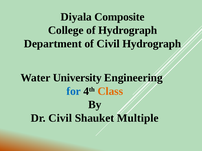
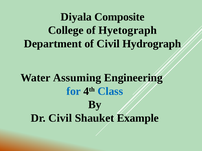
of Hydrograph: Hydrograph -> Hyetograph
University: University -> Assuming
Class colour: orange -> blue
Multiple: Multiple -> Example
